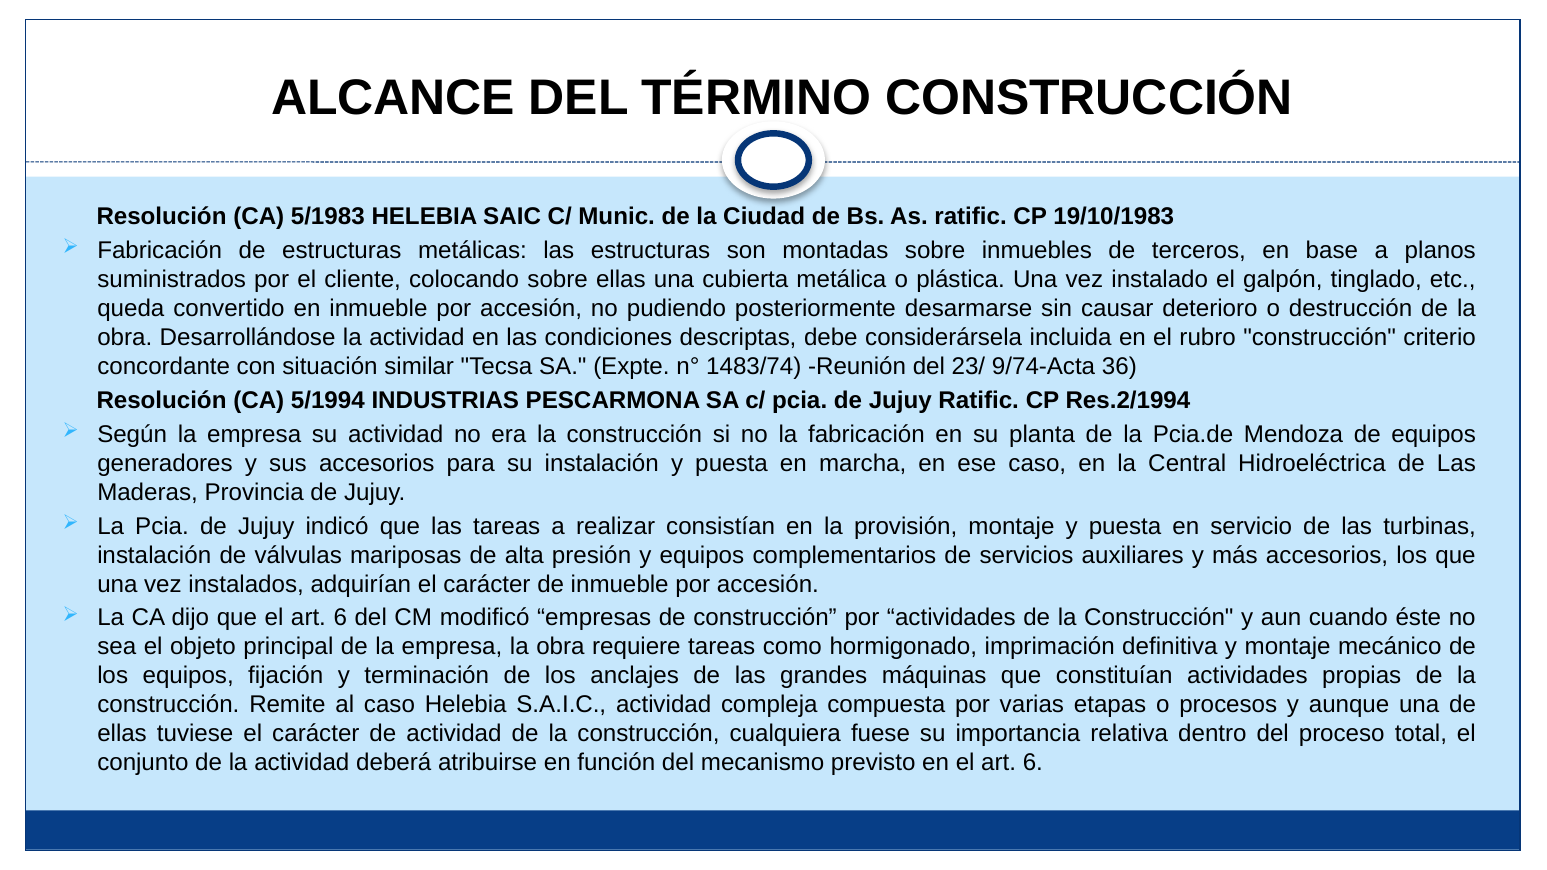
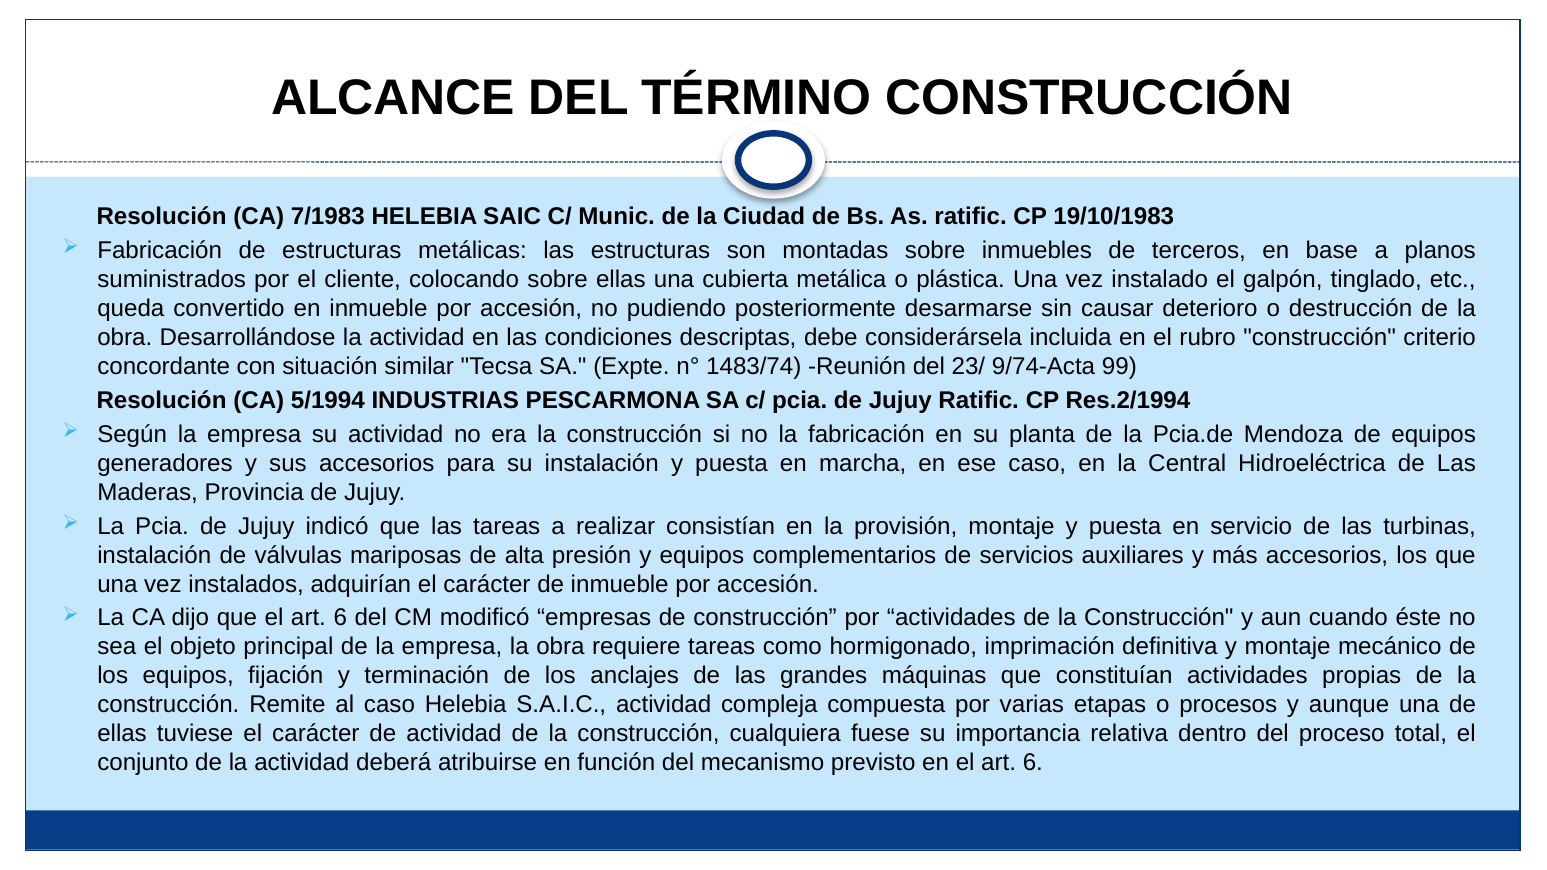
5/1983: 5/1983 -> 7/1983
36: 36 -> 99
